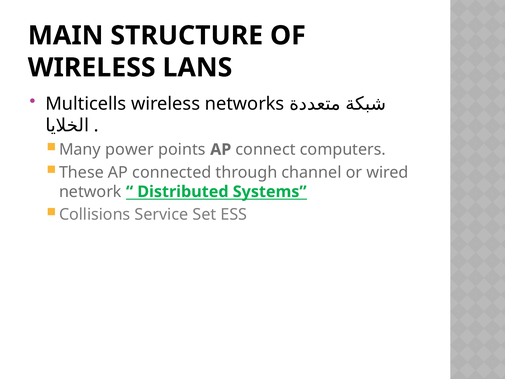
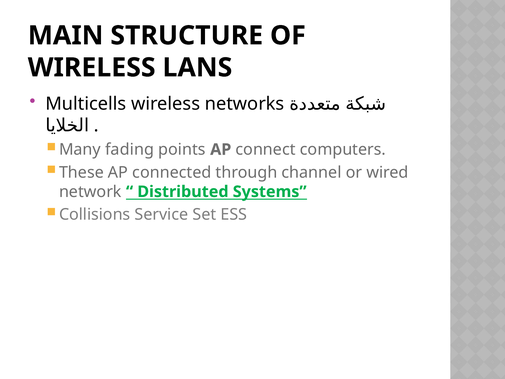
power: power -> fading
